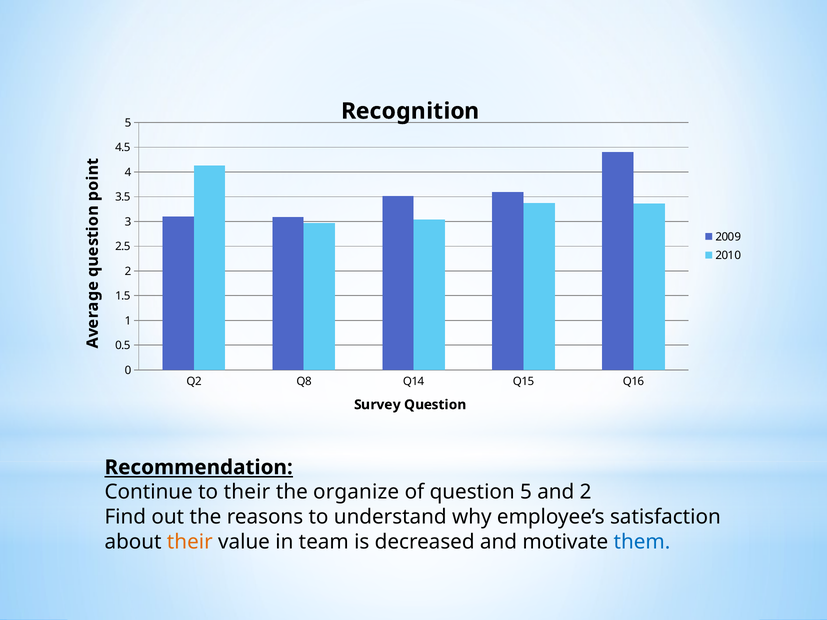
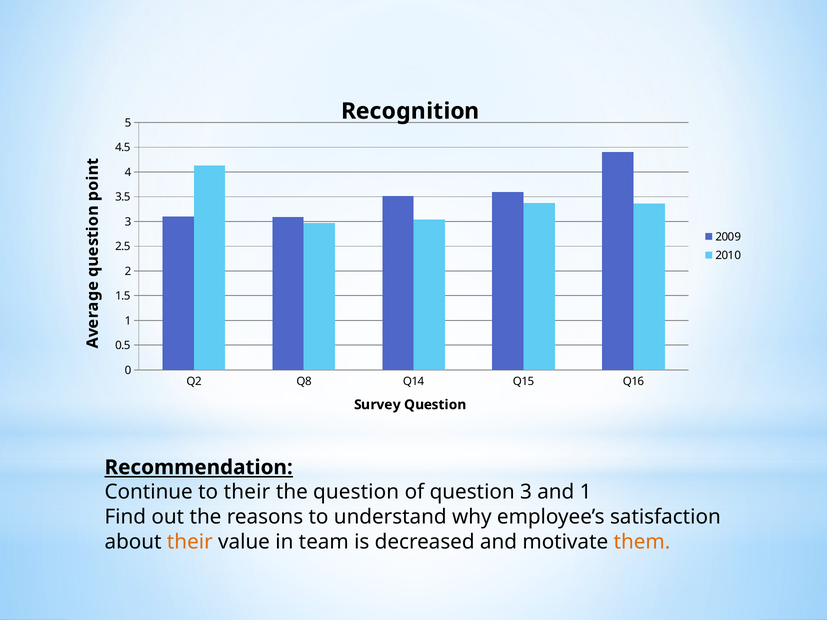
the organize: organize -> question
question 5: 5 -> 3
and 2: 2 -> 1
them colour: blue -> orange
